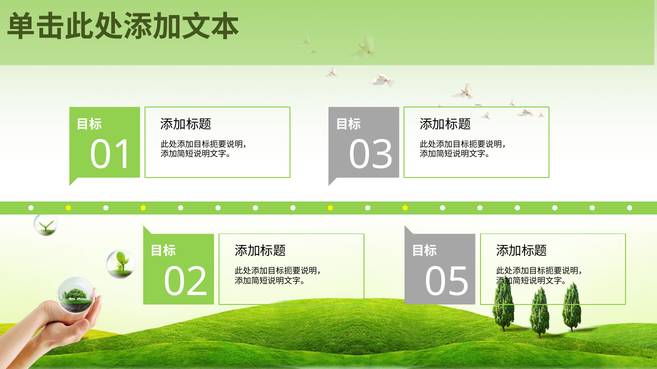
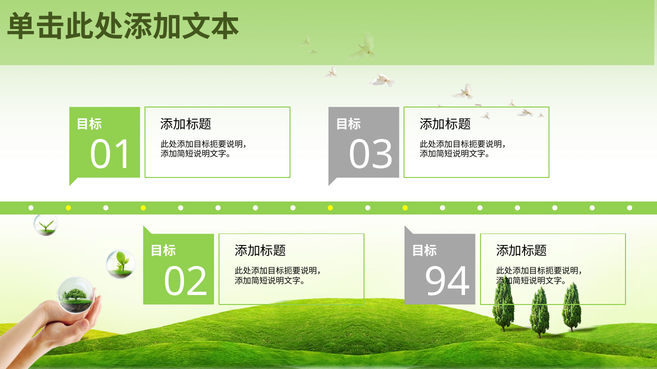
05: 05 -> 94
